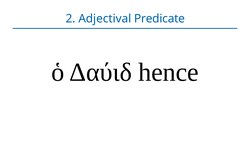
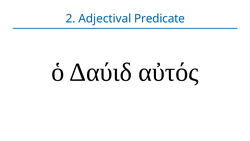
hence: hence -> αὐτός
